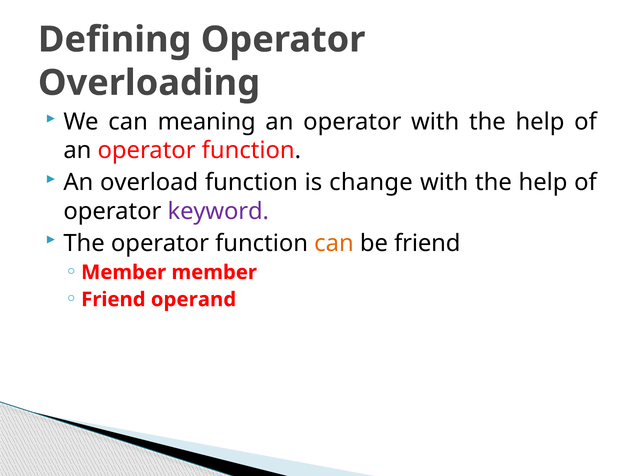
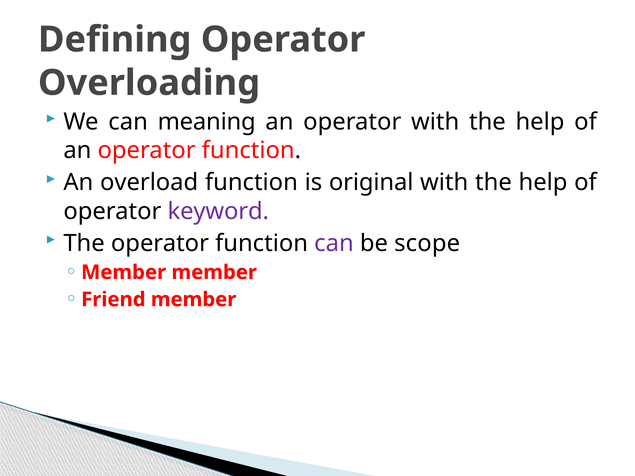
change: change -> original
can at (334, 243) colour: orange -> purple
be friend: friend -> scope
Friend operand: operand -> member
